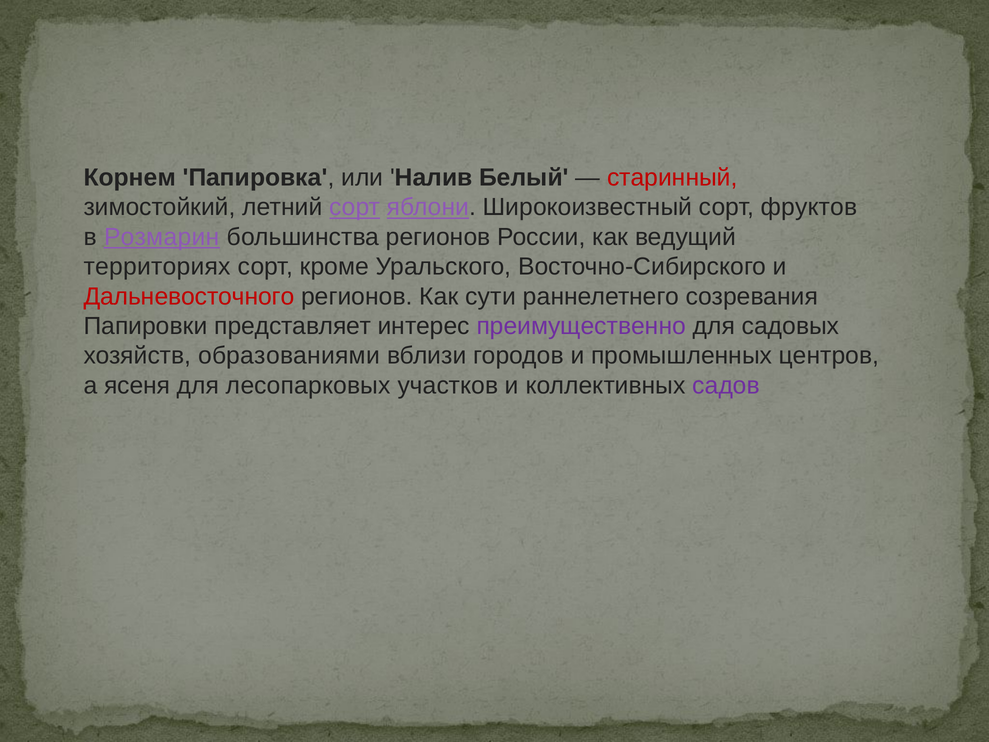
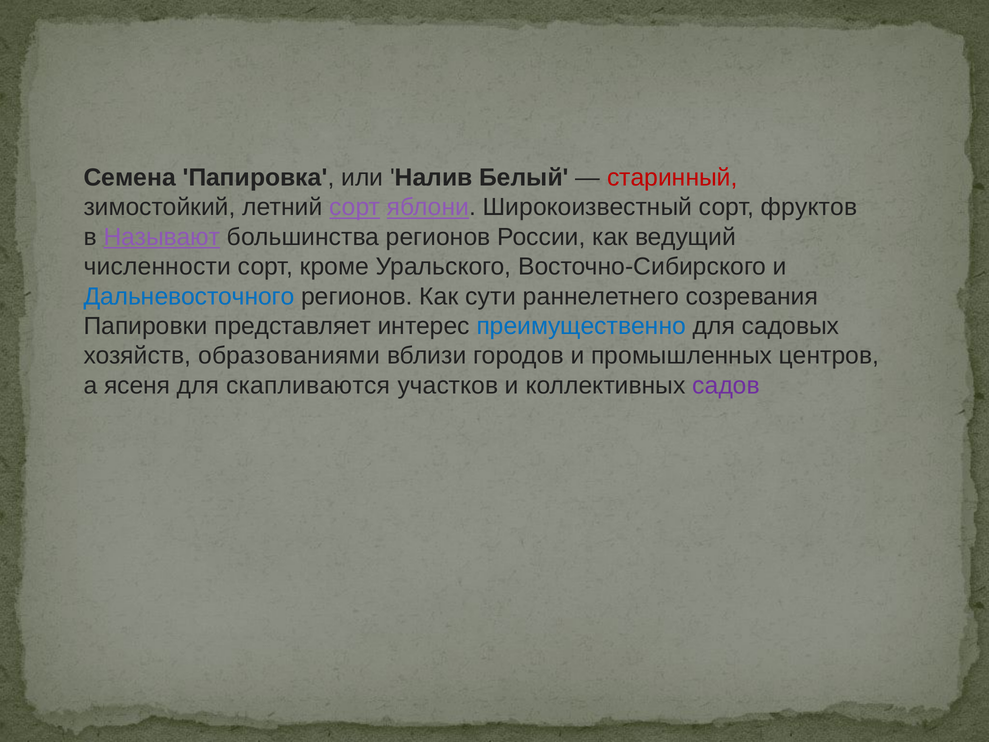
Корнем: Корнем -> Семена
Розмарин: Розмарин -> Называют
территориях: территориях -> численности
Дальневосточного colour: red -> blue
преимущественно colour: purple -> blue
лесопарковых: лесопарковых -> скапливаются
